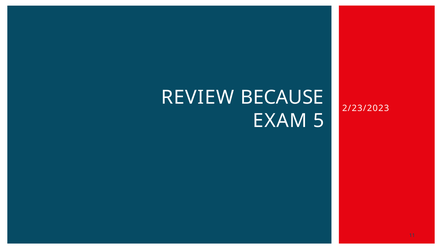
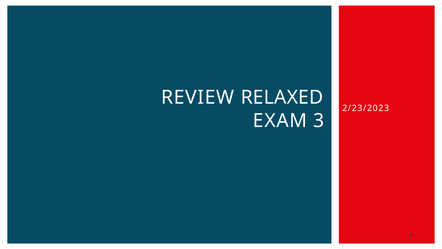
BECAUSE: BECAUSE -> RELAXED
5: 5 -> 3
